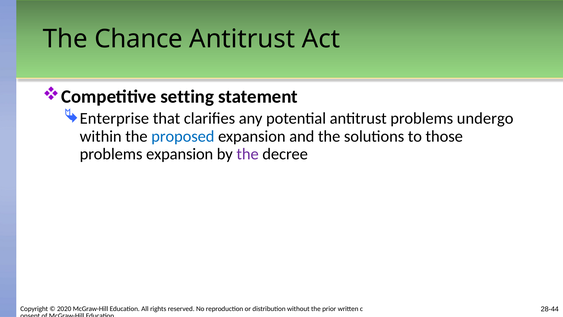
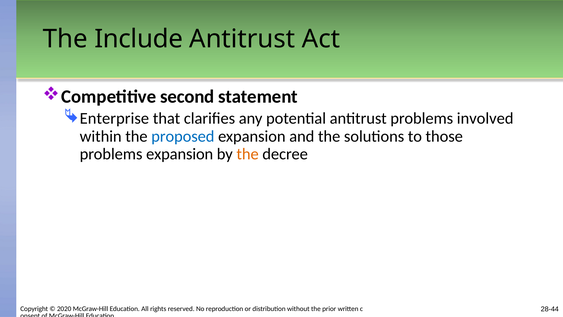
Chance: Chance -> Include
setting: setting -> second
undergo: undergo -> involved
the at (248, 154) colour: purple -> orange
